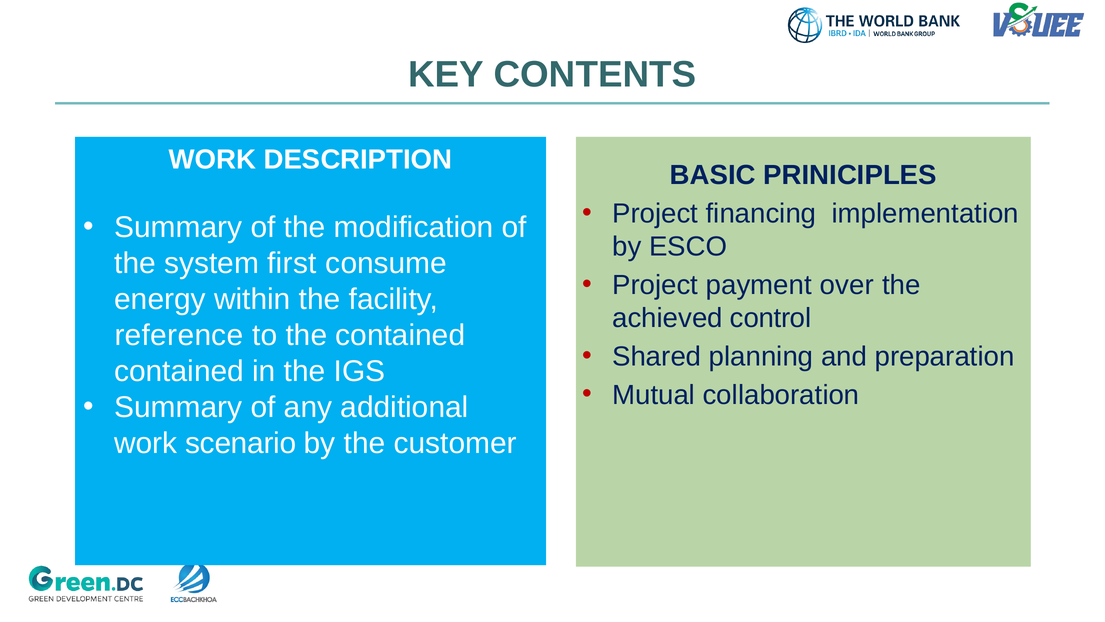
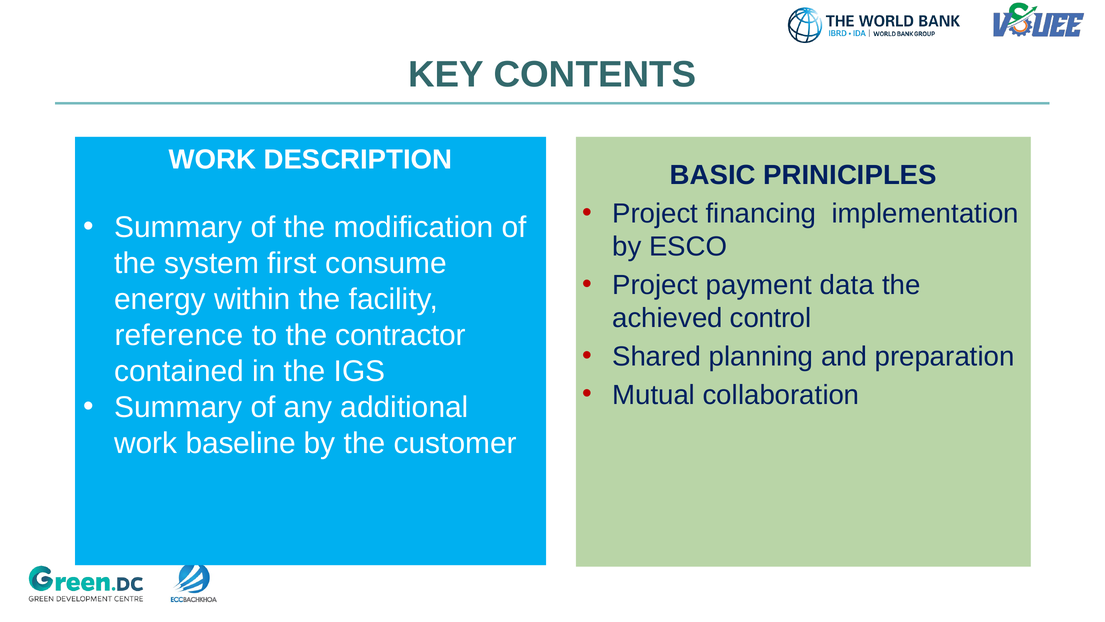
over: over -> data
the contained: contained -> contractor
scenario: scenario -> baseline
